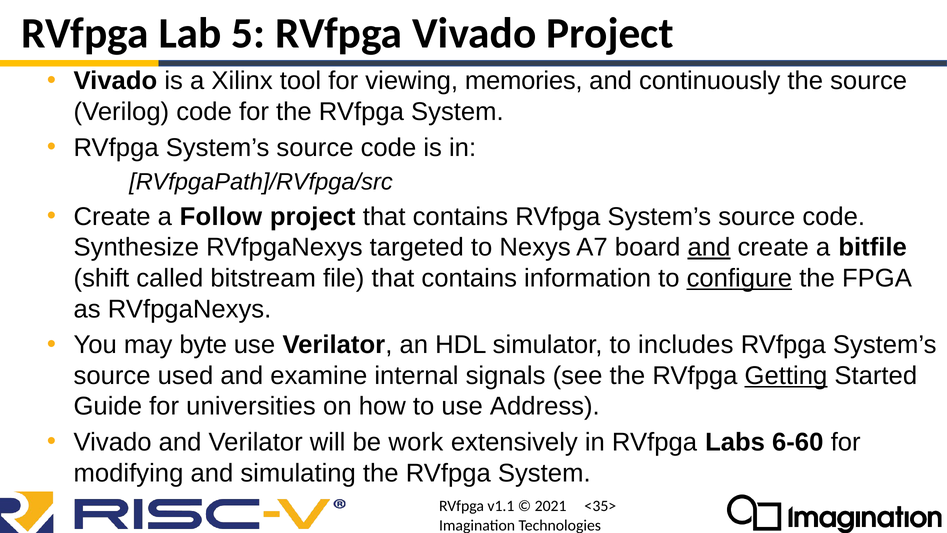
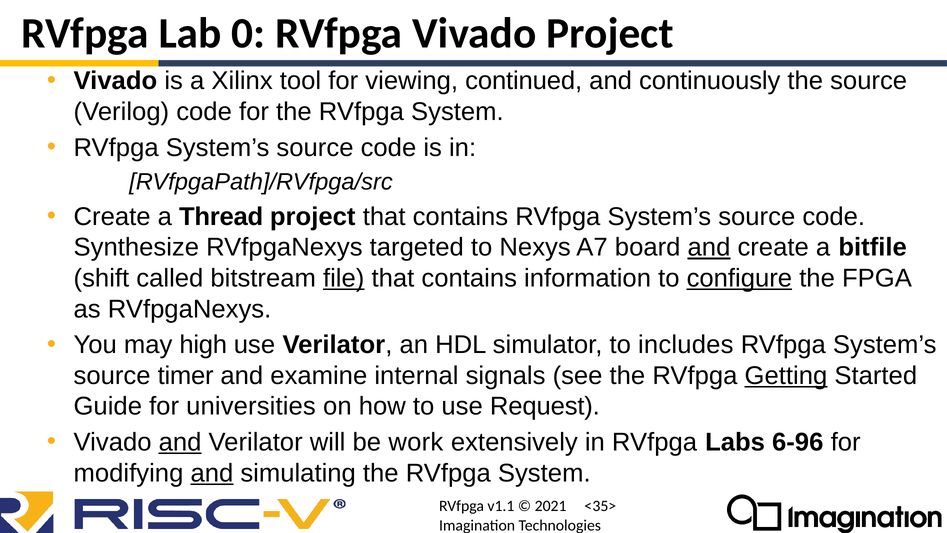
5: 5 -> 0
memories: memories -> continued
Follow: Follow -> Thread
file underline: none -> present
byte: byte -> high
used: used -> timer
Address: Address -> Request
and at (180, 442) underline: none -> present
6-60: 6-60 -> 6-96
and at (212, 473) underline: none -> present
